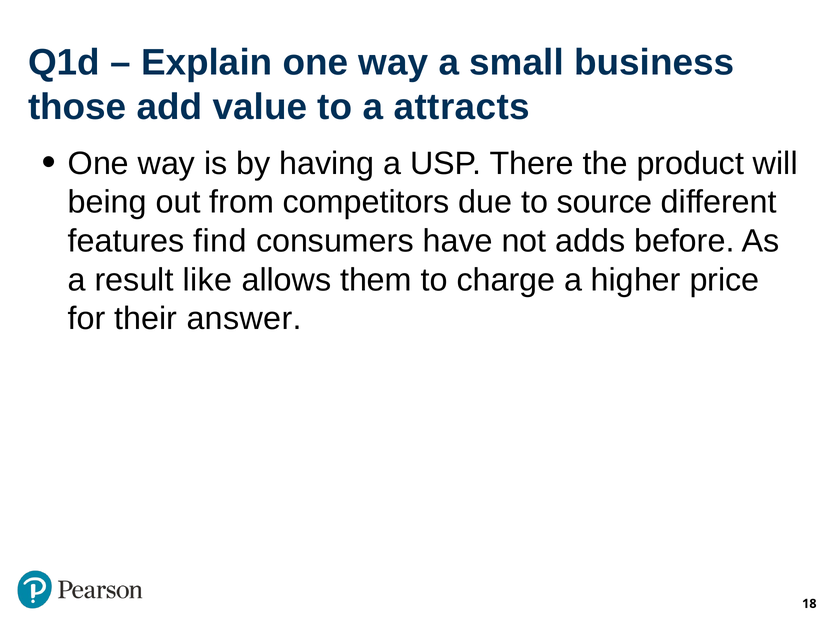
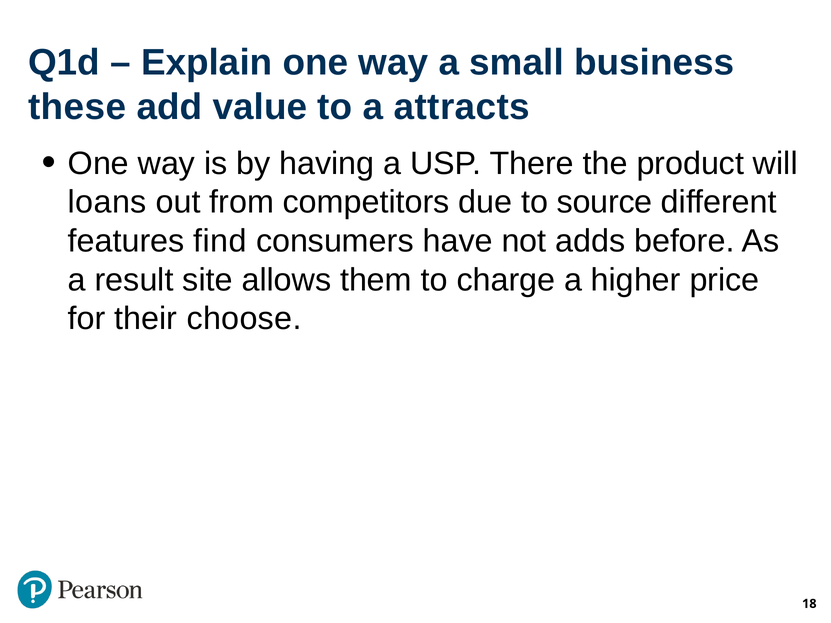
those: those -> these
being: being -> loans
like: like -> site
answer: answer -> choose
